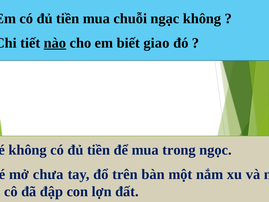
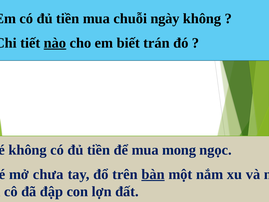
ngạc: ngạc -> ngày
giao: giao -> trán
trong: trong -> mong
bàn underline: none -> present
